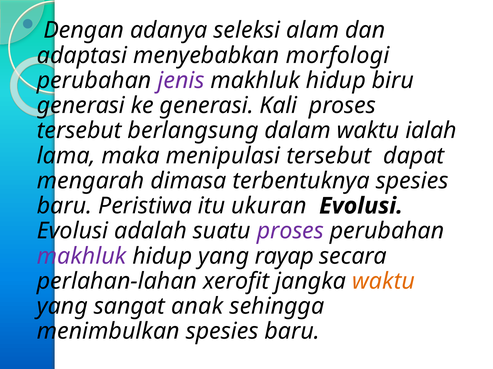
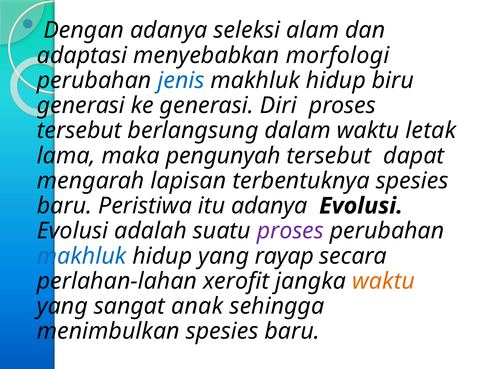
jenis colour: purple -> blue
Kali: Kali -> Diri
ialah: ialah -> letak
menipulasi: menipulasi -> pengunyah
dimasa: dimasa -> lapisan
itu ukuran: ukuran -> adanya
makhluk at (82, 257) colour: purple -> blue
